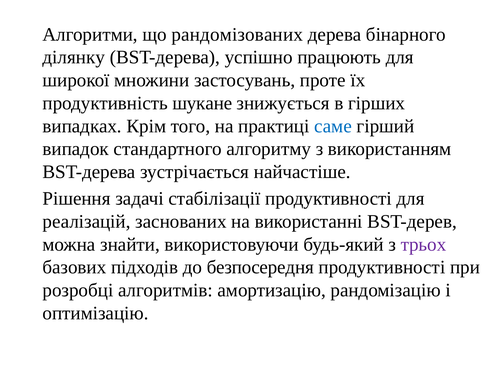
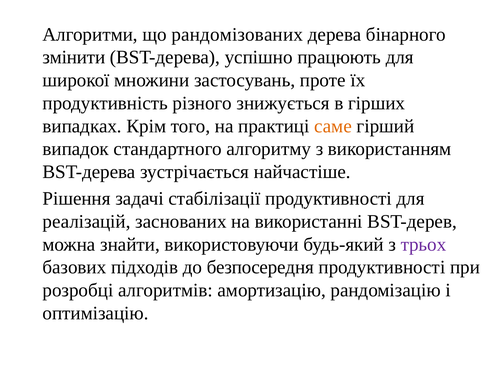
ділянку: ділянку -> змінити
шукане: шукане -> різного
саме colour: blue -> orange
